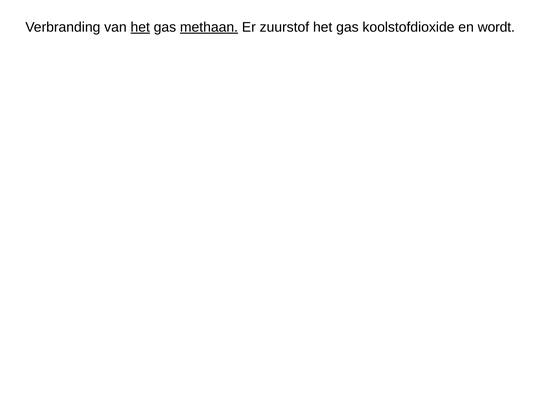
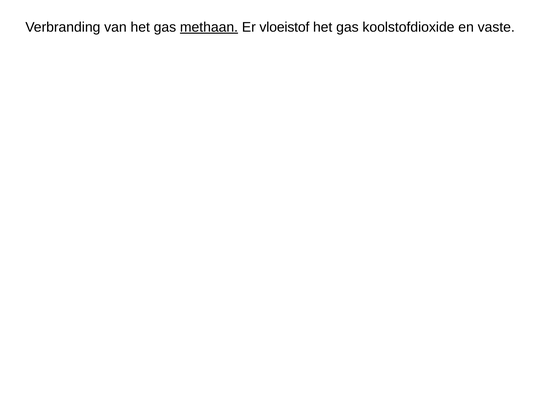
het at (140, 27) underline: present -> none
zuurstof: zuurstof -> vloeistof
wordt: wordt -> vaste
